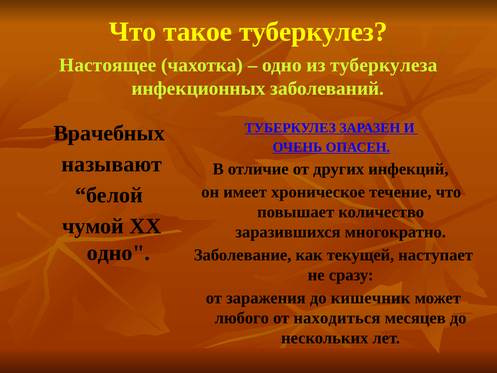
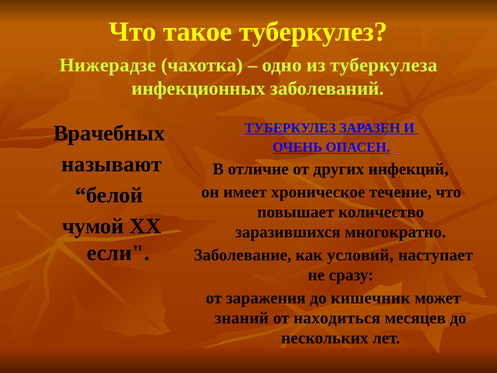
Настоящее: Настоящее -> Нижерадзе
одно at (118, 253): одно -> если
текущей: текущей -> условий
любого: любого -> знаний
